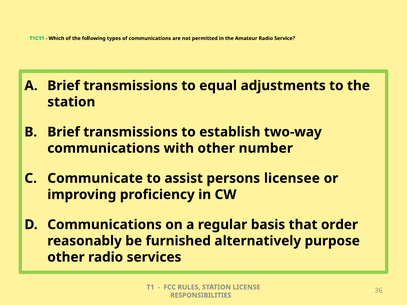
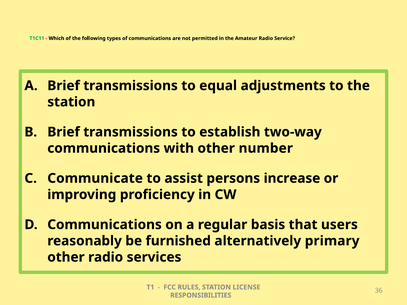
licensee: licensee -> increase
order: order -> users
purpose: purpose -> primary
